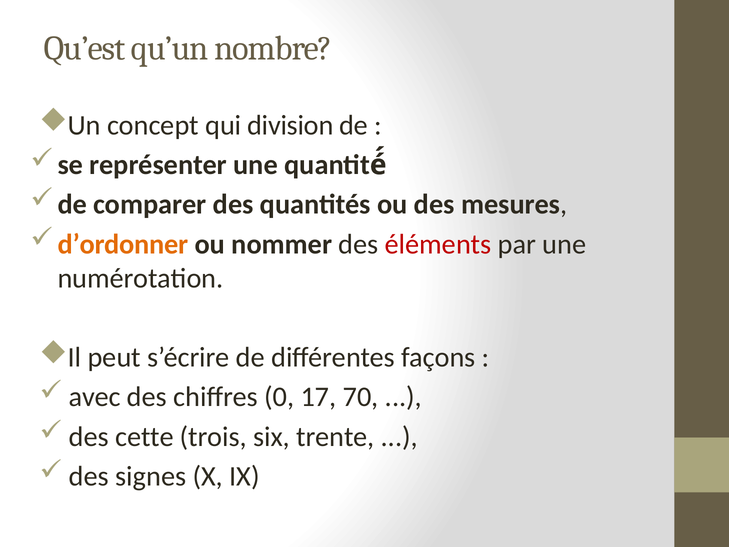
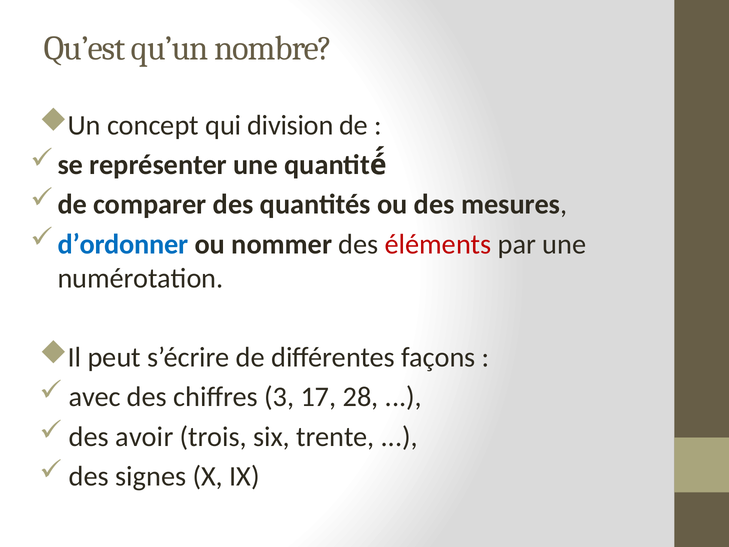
d’ordonner colour: orange -> blue
0: 0 -> 3
70: 70 -> 28
cette: cette -> avoir
